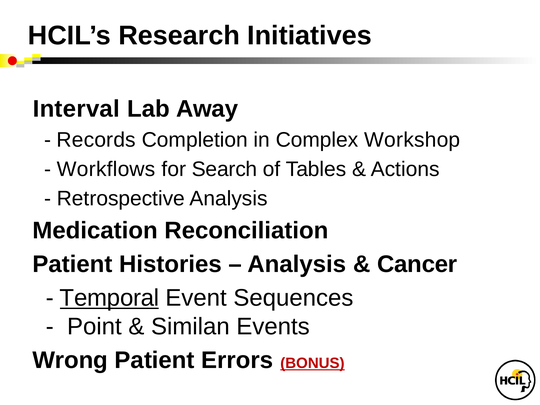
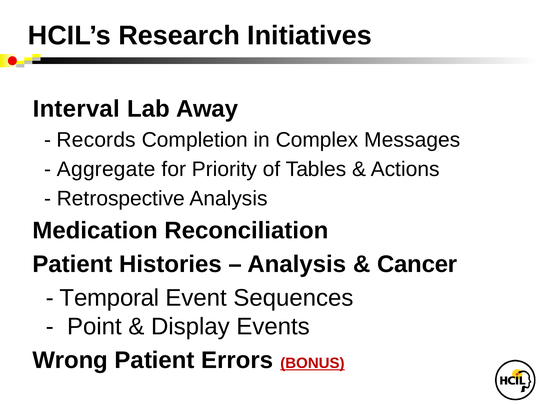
Workshop: Workshop -> Messages
Workflows: Workflows -> Aggregate
Search: Search -> Priority
Temporal underline: present -> none
Similan: Similan -> Display
